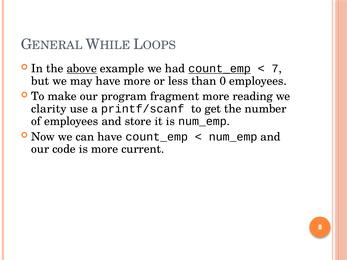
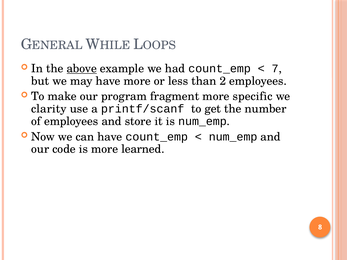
count_emp at (220, 69) underline: present -> none
0: 0 -> 2
reading: reading -> specific
current: current -> learned
